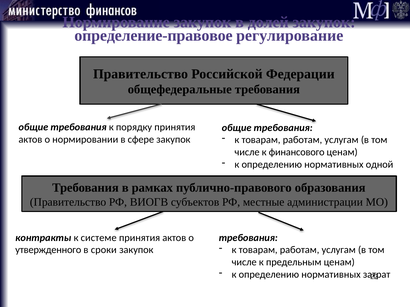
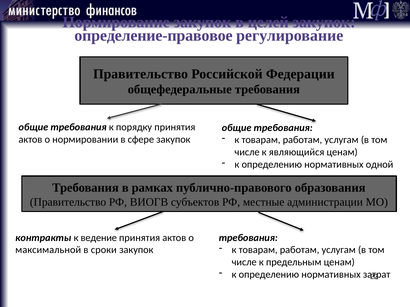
долей: долей -> целей
финансового: финансового -> являющийся
системе: системе -> ведение
утвержденного: утвержденного -> максимальной
